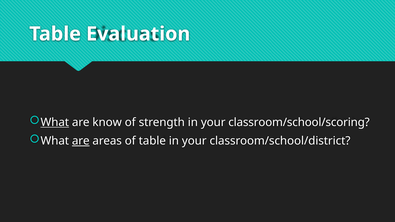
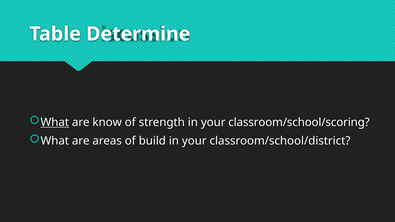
Evaluation: Evaluation -> Determine
are at (81, 141) underline: present -> none
of table: table -> build
